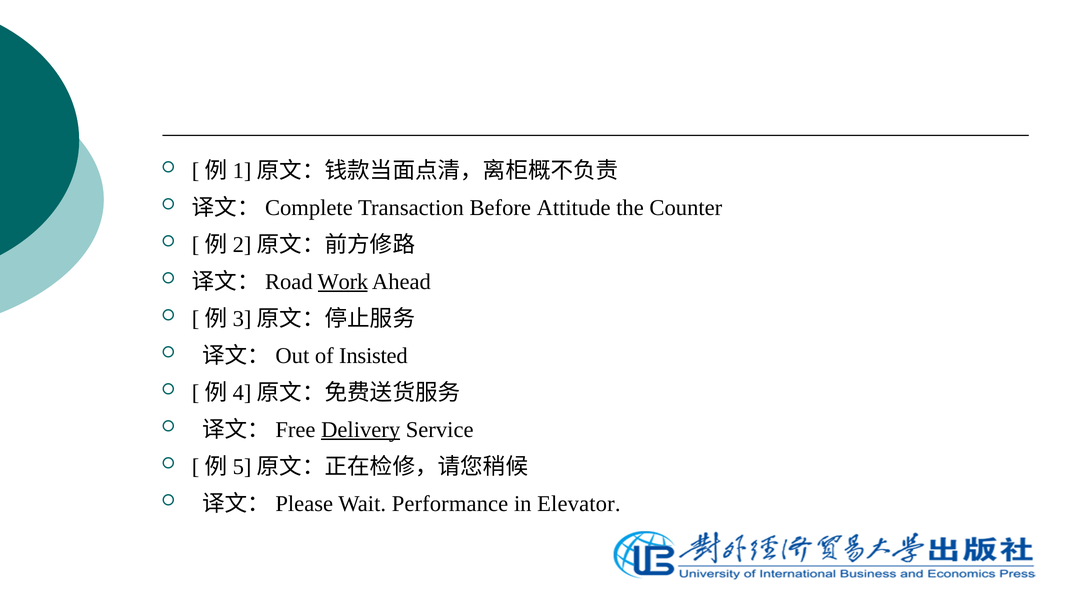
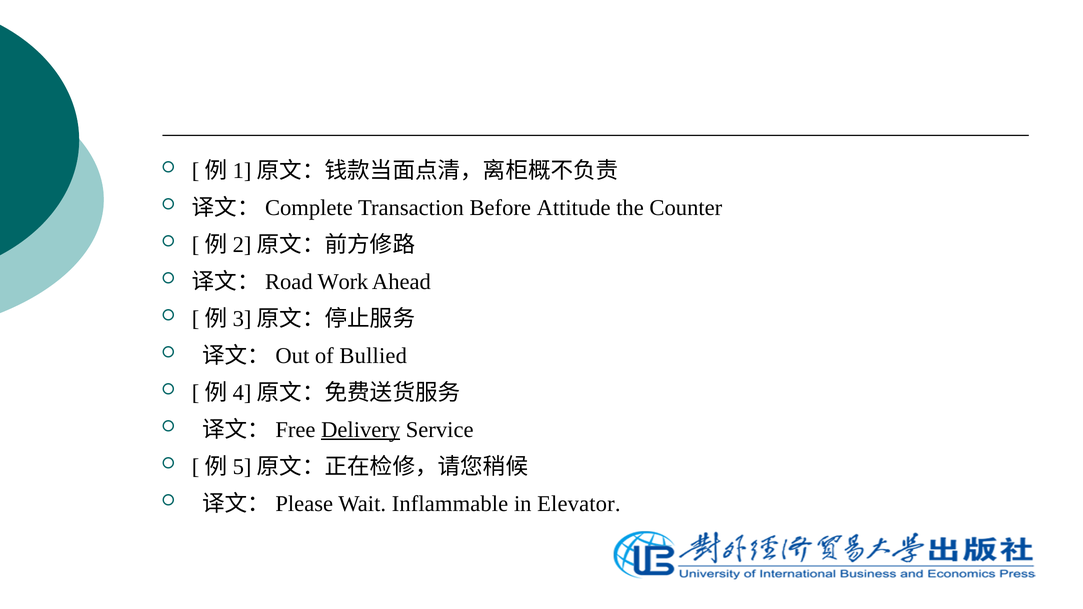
Work underline: present -> none
Insisted: Insisted -> Bullied
Performance: Performance -> Inflammable
